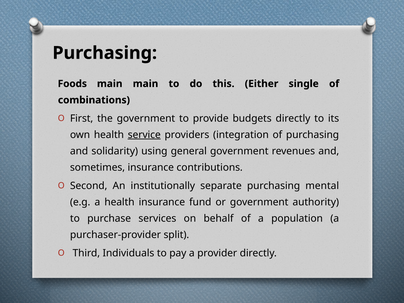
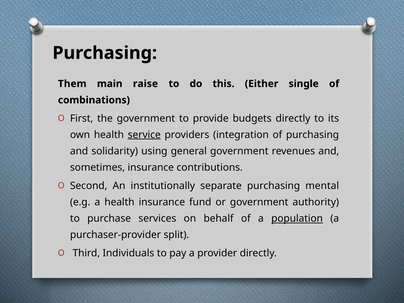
Foods: Foods -> Them
main main: main -> raise
population underline: none -> present
